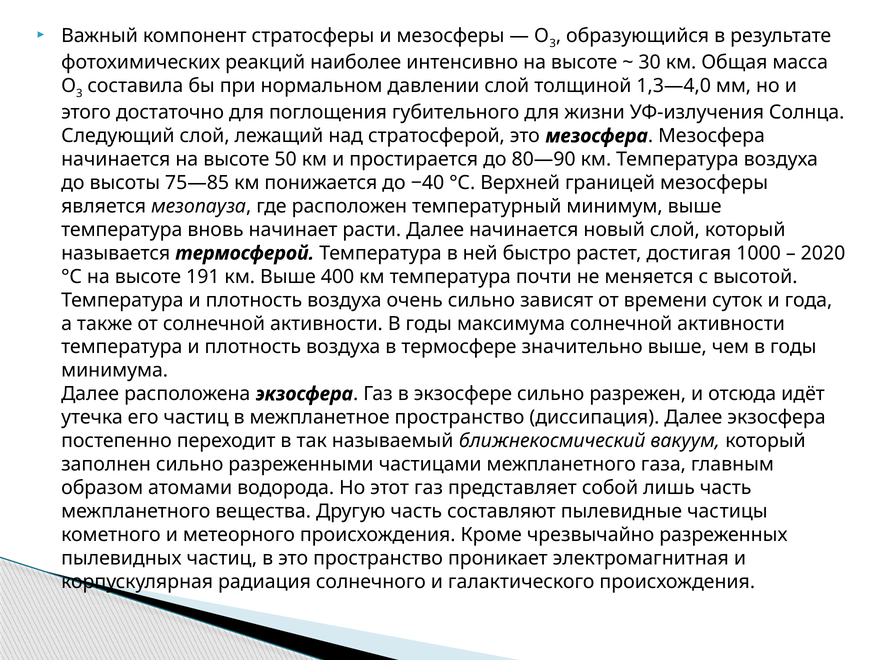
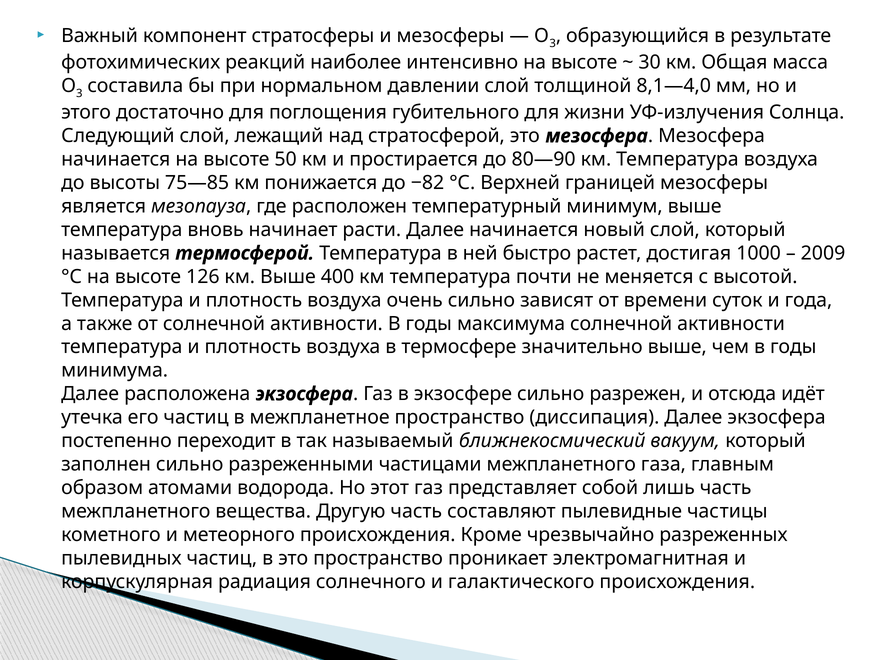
1,3—4,0: 1,3—4,0 -> 8,1—4,0
−40: −40 -> −82
2020: 2020 -> 2009
191: 191 -> 126
